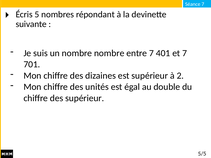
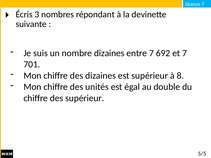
5: 5 -> 3
nombre nombre: nombre -> dizaines
401: 401 -> 692
2: 2 -> 8
